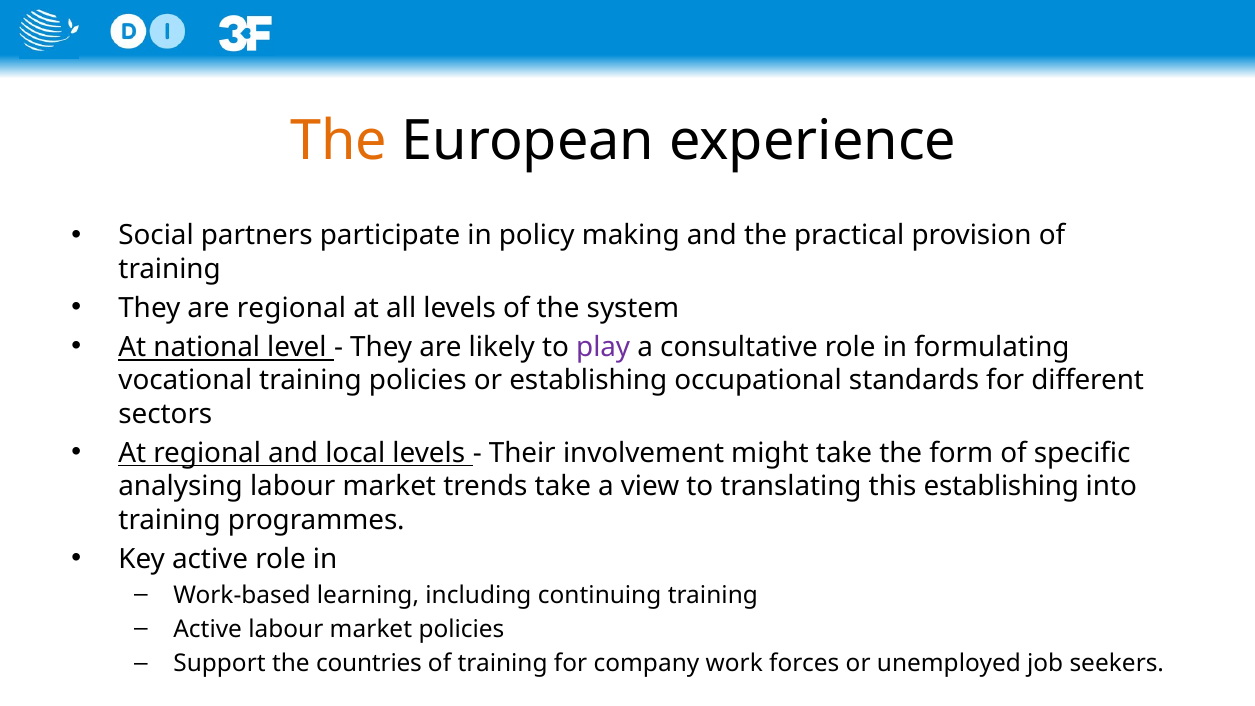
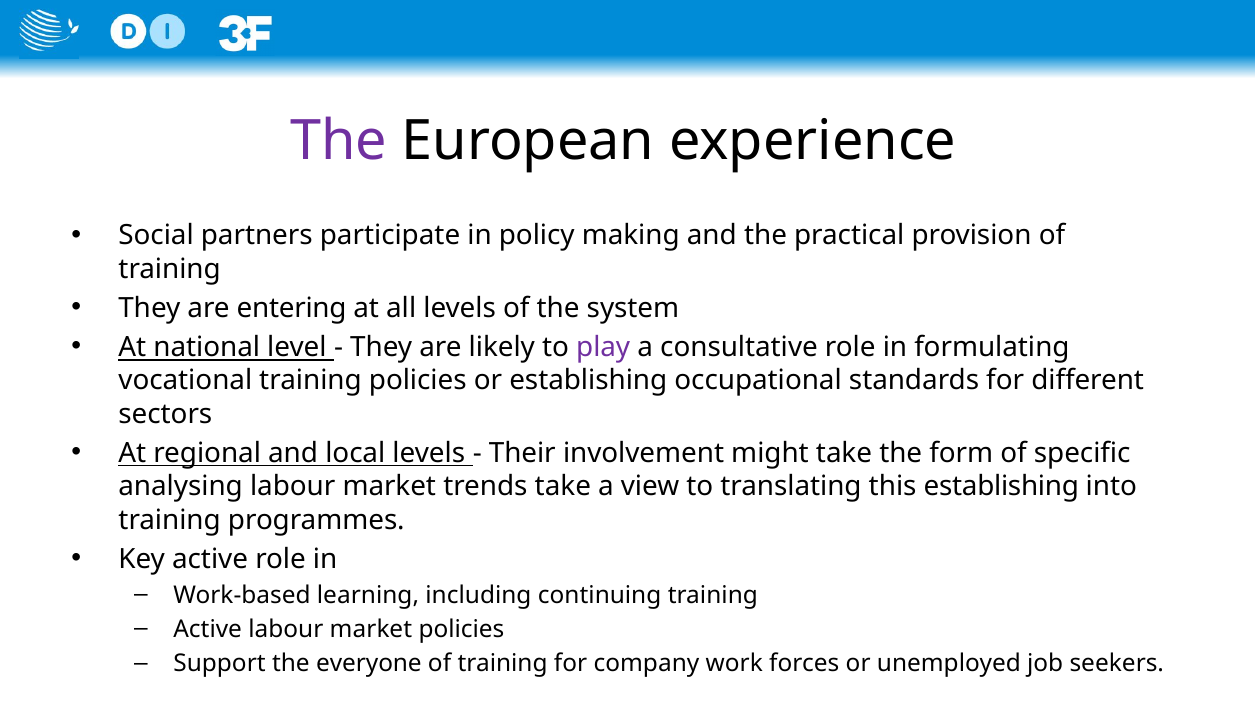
The at (339, 141) colour: orange -> purple
are regional: regional -> entering
countries: countries -> everyone
